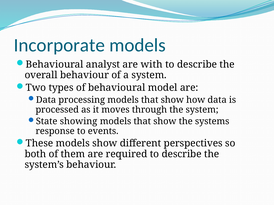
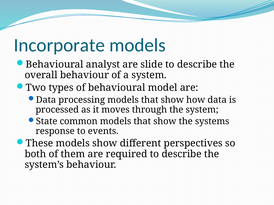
with: with -> slide
showing: showing -> common
